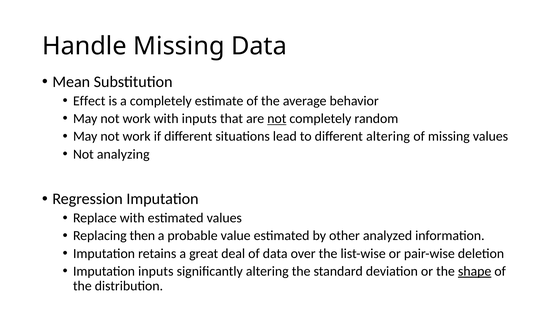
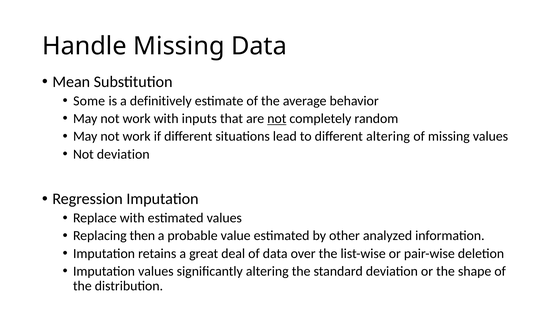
Effect: Effect -> Some
a completely: completely -> definitively
Not analyzing: analyzing -> deviation
Imputation inputs: inputs -> values
shape underline: present -> none
